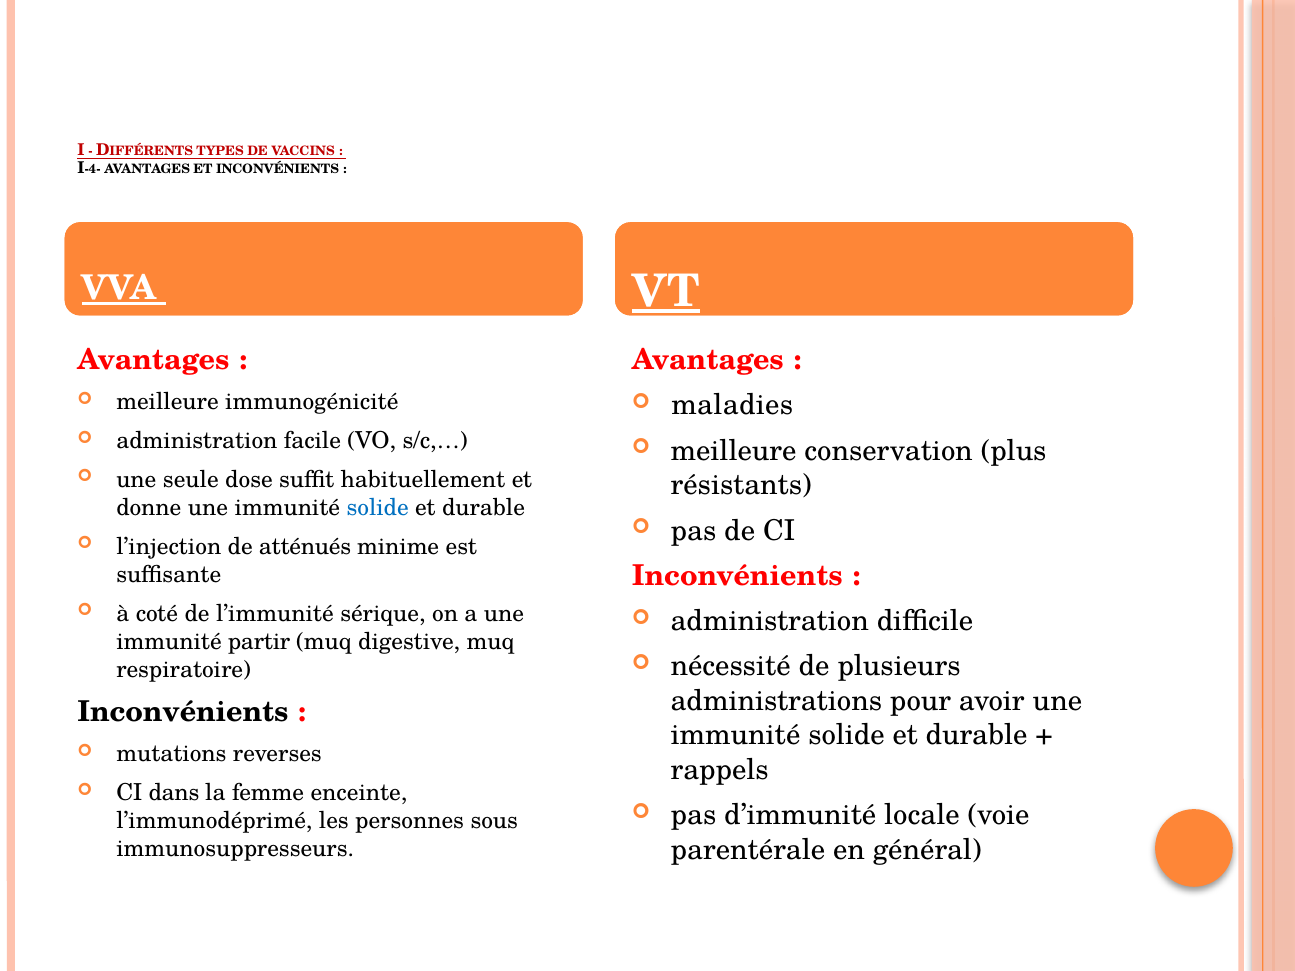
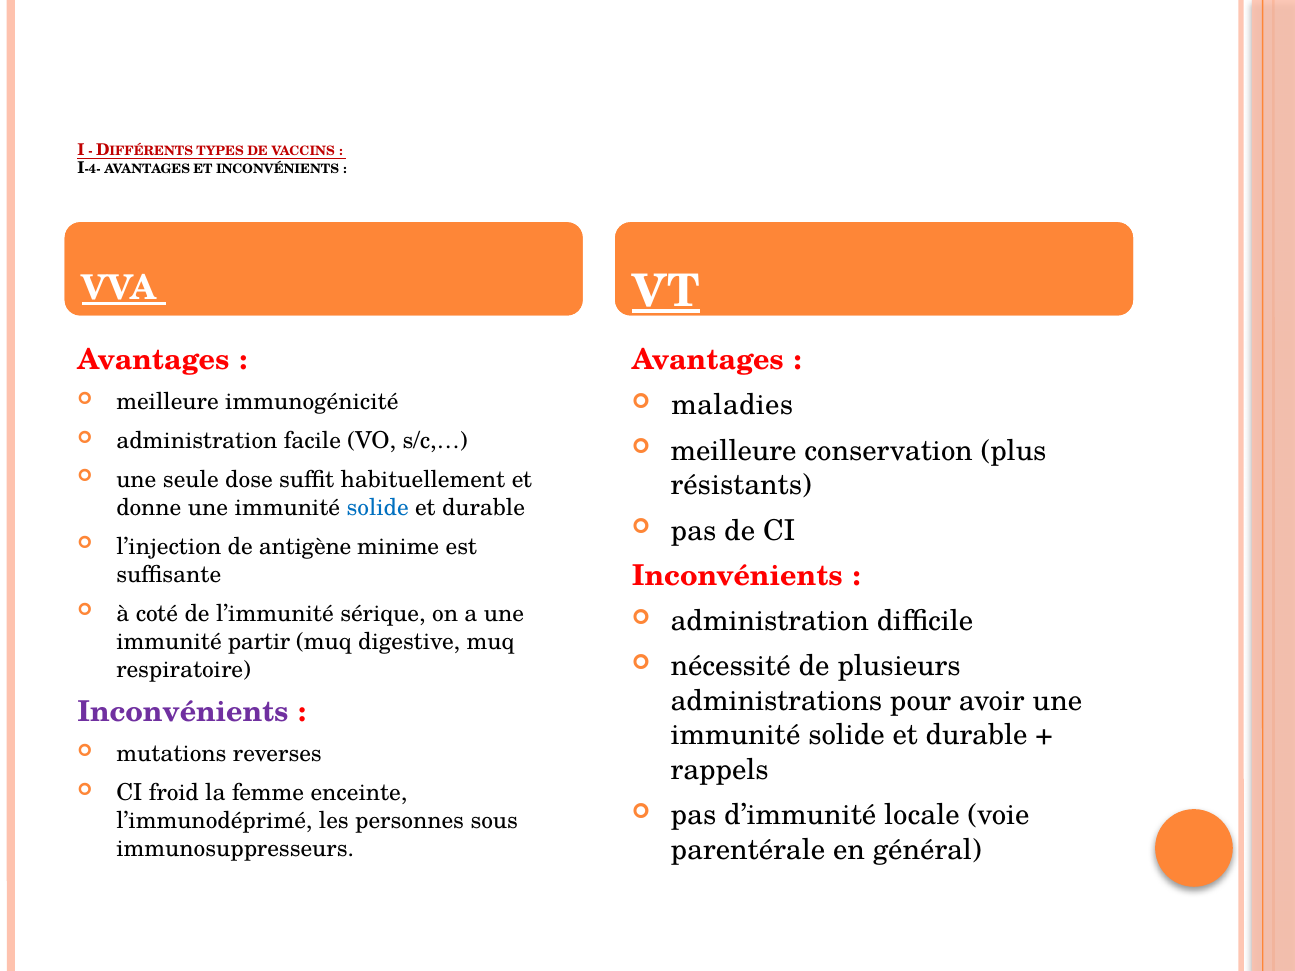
atténués: atténués -> antigène
Inconvénients at (183, 712) colour: black -> purple
dans: dans -> froid
